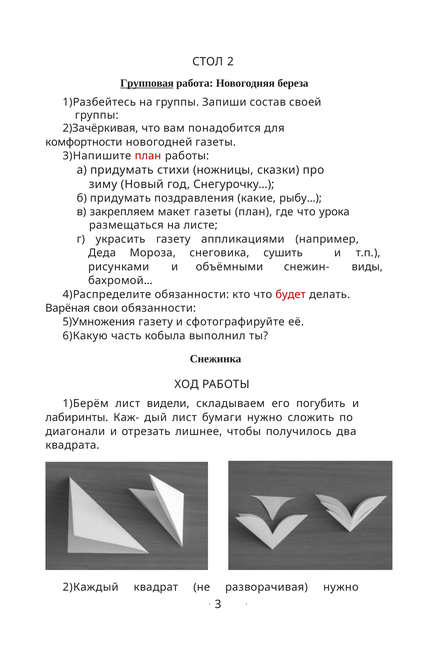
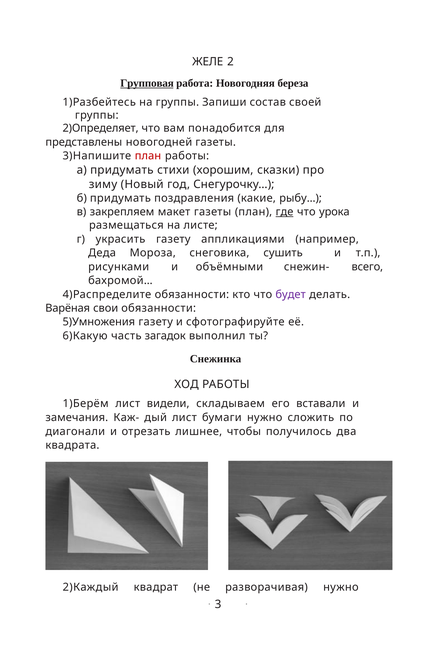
СТОЛ: СТОЛ -> ЖЕЛЕ
2)Зачёркивая: 2)Зачёркивая -> 2)Определяет
комфортности: комфортности -> представлены
ножницы: ножницы -> хорошим
где underline: none -> present
виды: виды -> всего
будет colour: red -> purple
кобыла: кобыла -> загадок
погубить: погубить -> вставали
лабиринты: лабиринты -> замечания
